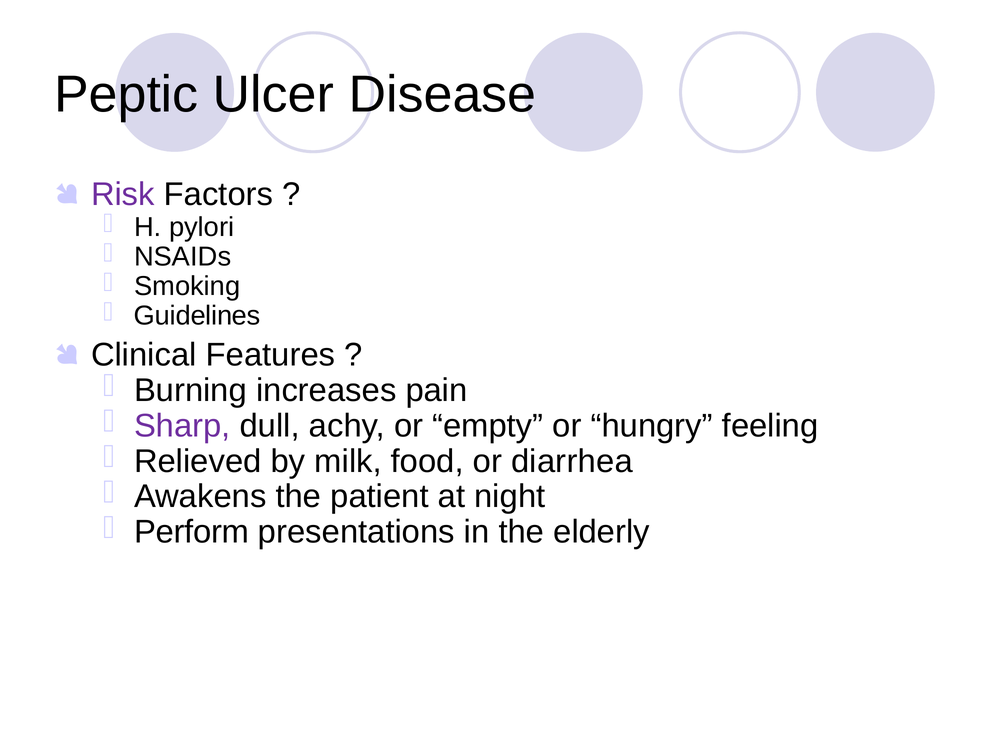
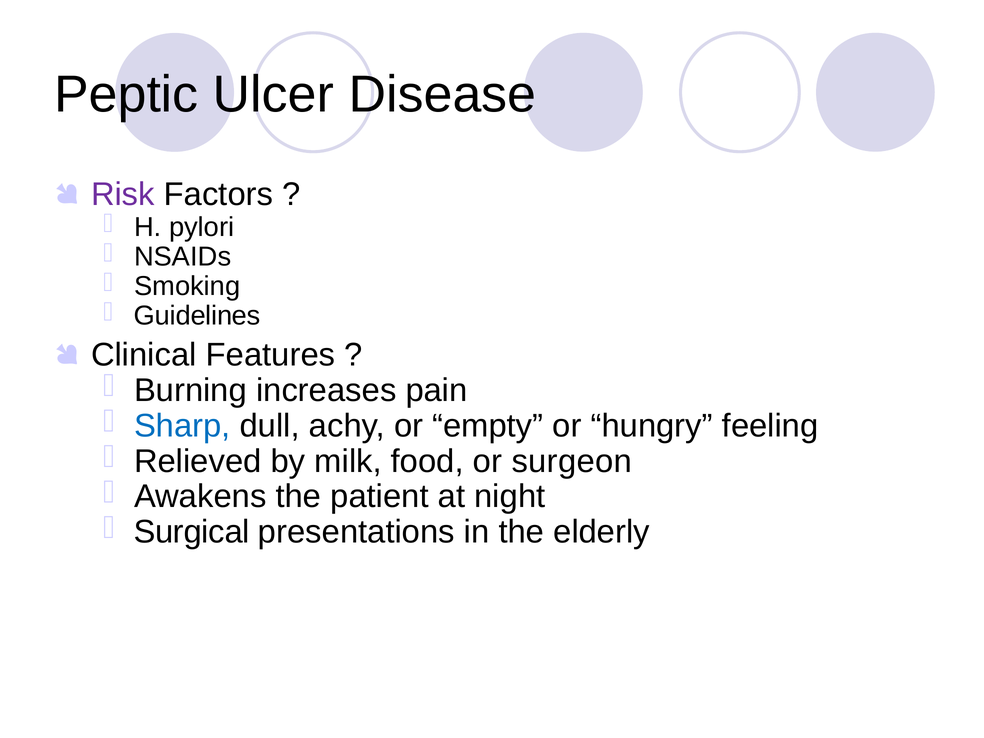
Sharp colour: purple -> blue
diarrhea: diarrhea -> surgeon
Perform: Perform -> Surgical
